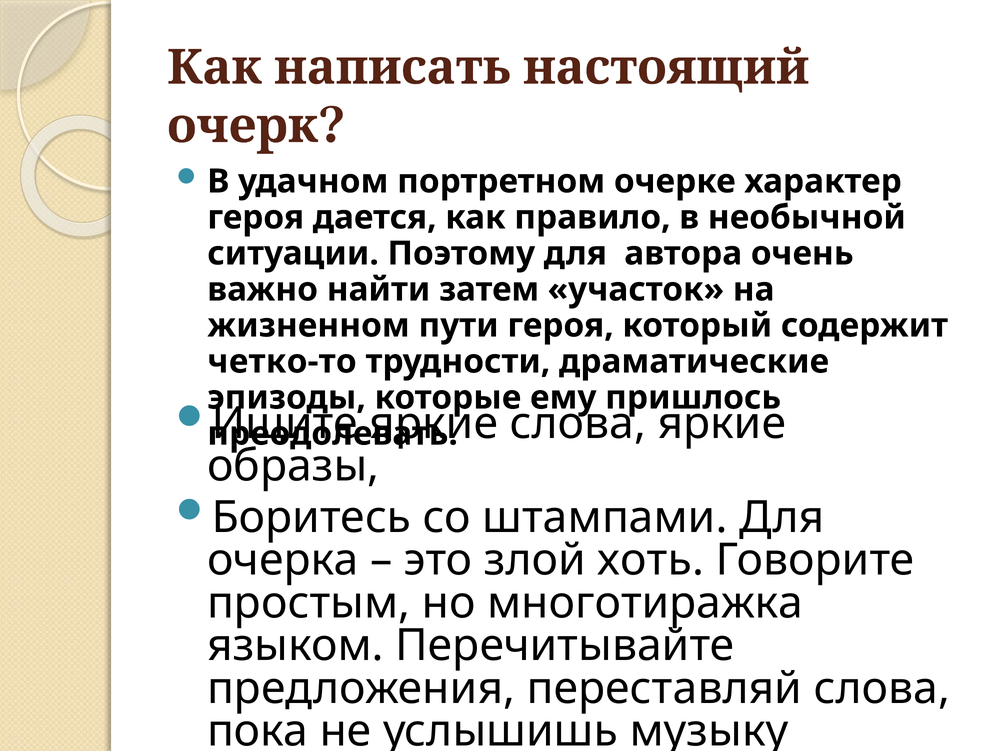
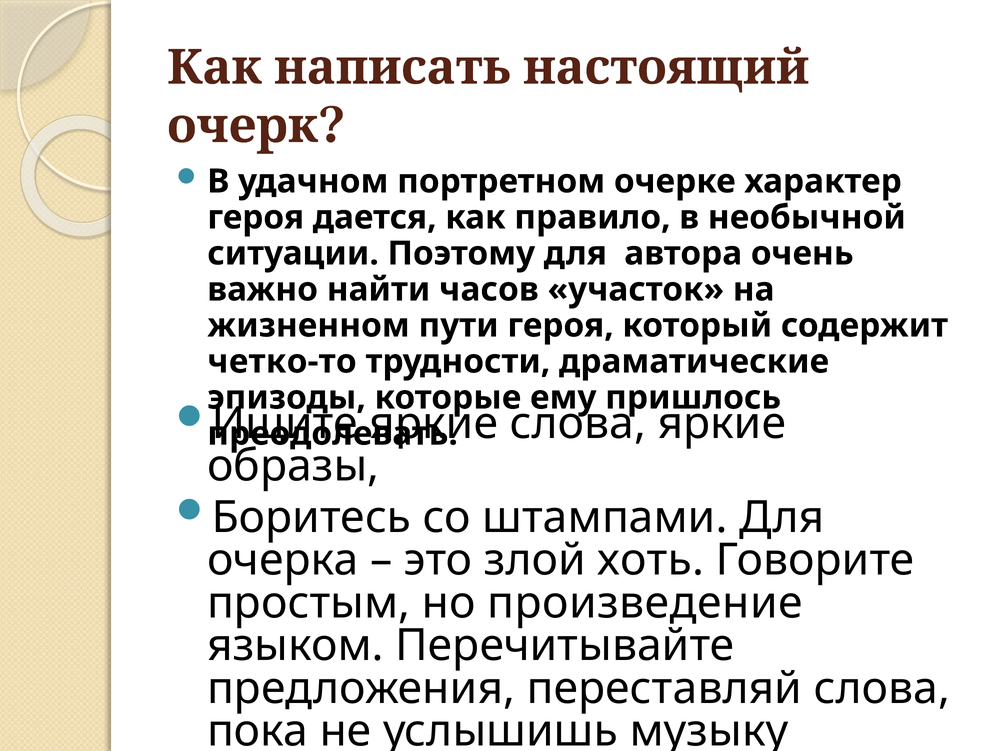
затем: затем -> часов
многотиражка: многотиражка -> произведение
